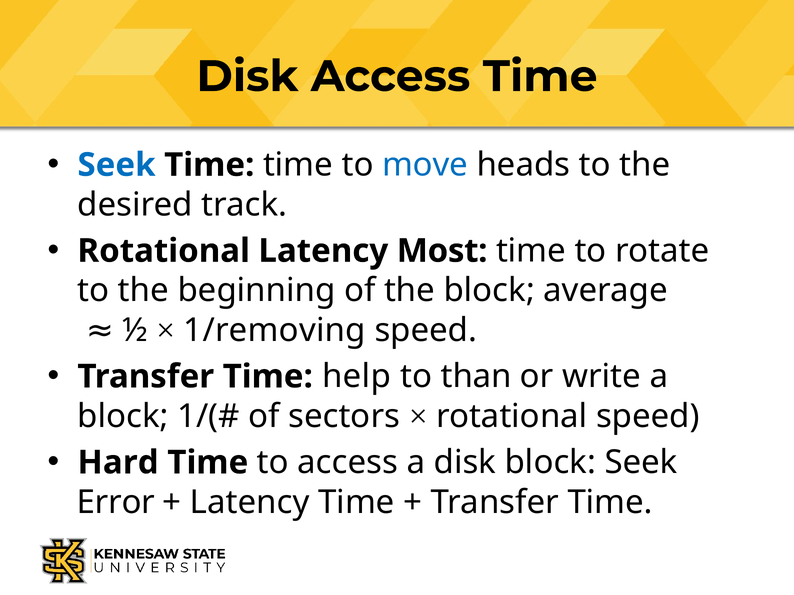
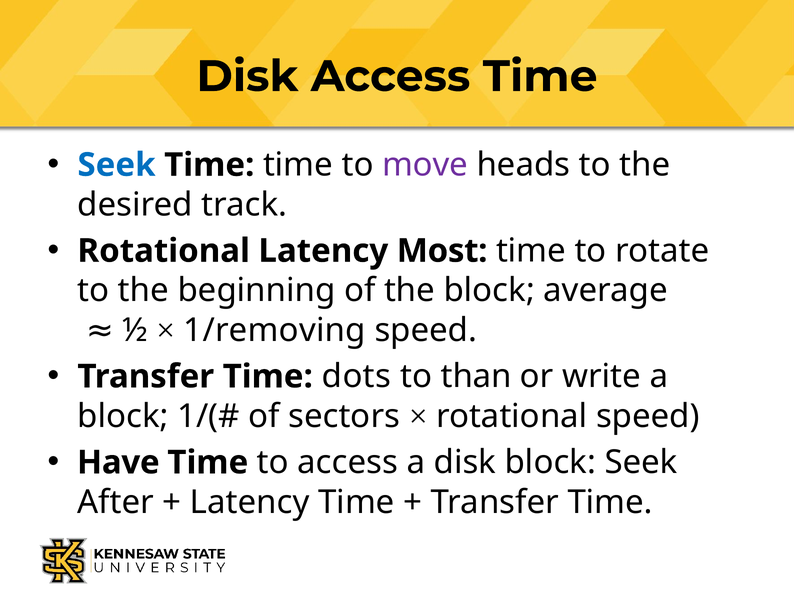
move colour: blue -> purple
help: help -> dots
Hard: Hard -> Have
Error: Error -> After
